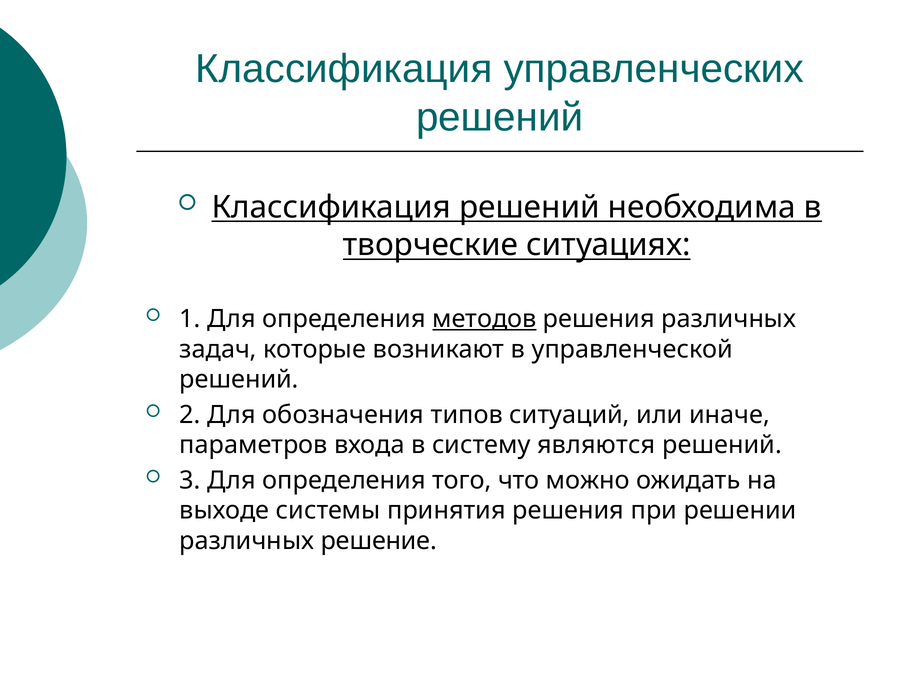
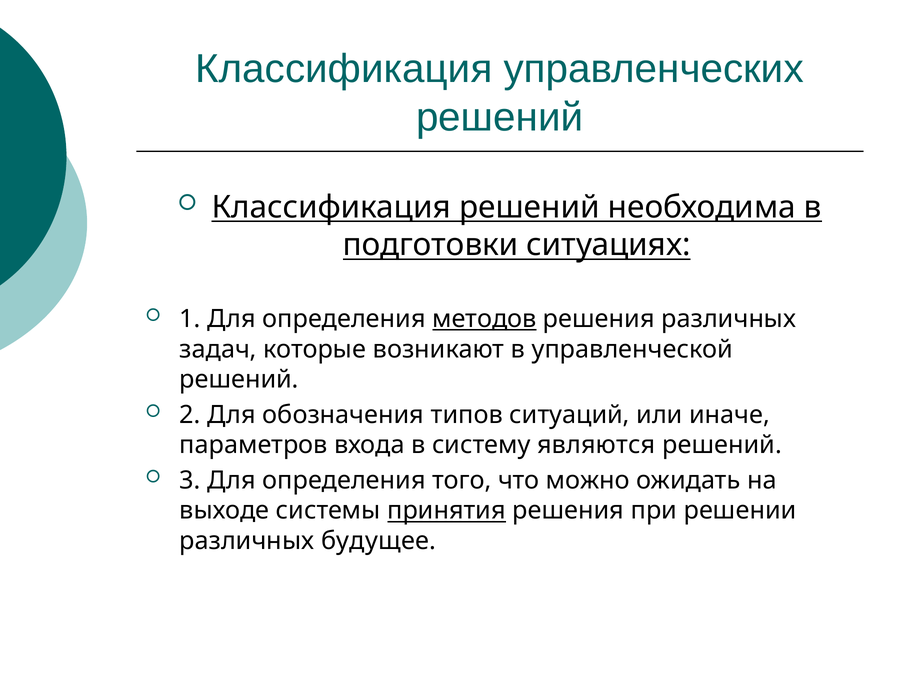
творческие: творческие -> подготовки
принятия underline: none -> present
решение: решение -> будущее
